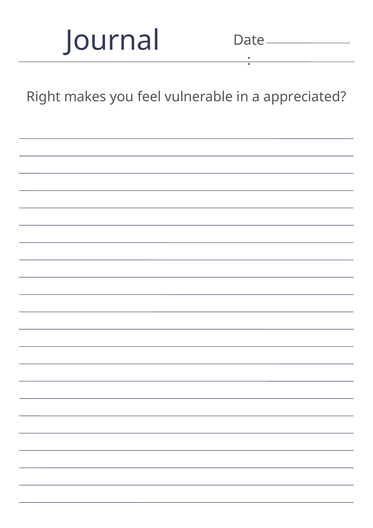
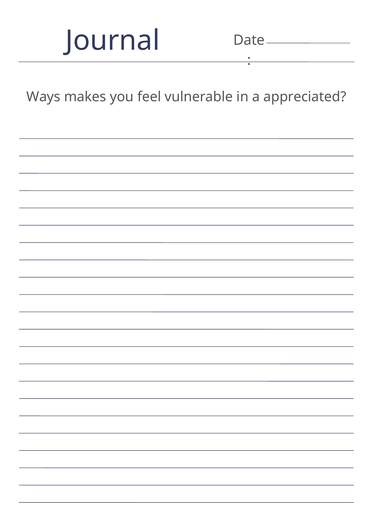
Right: Right -> Ways
